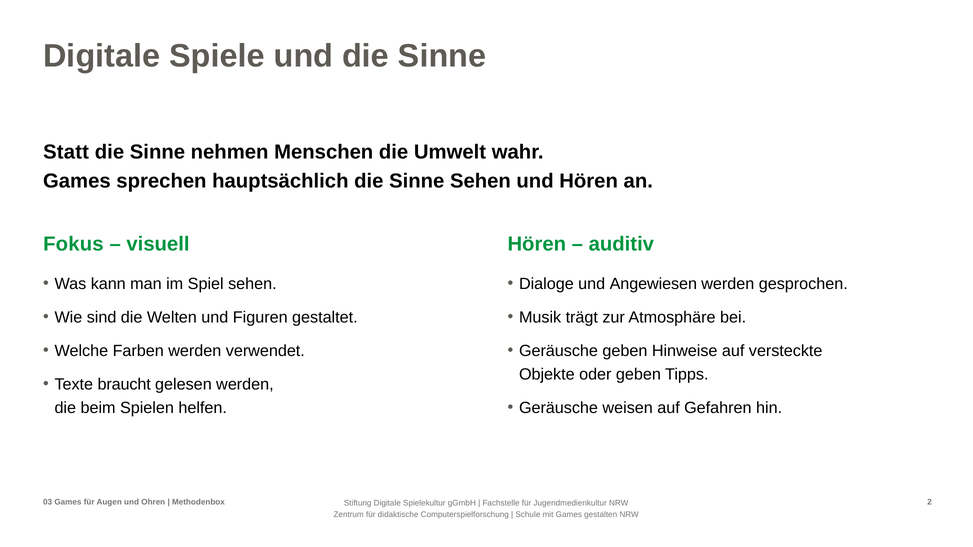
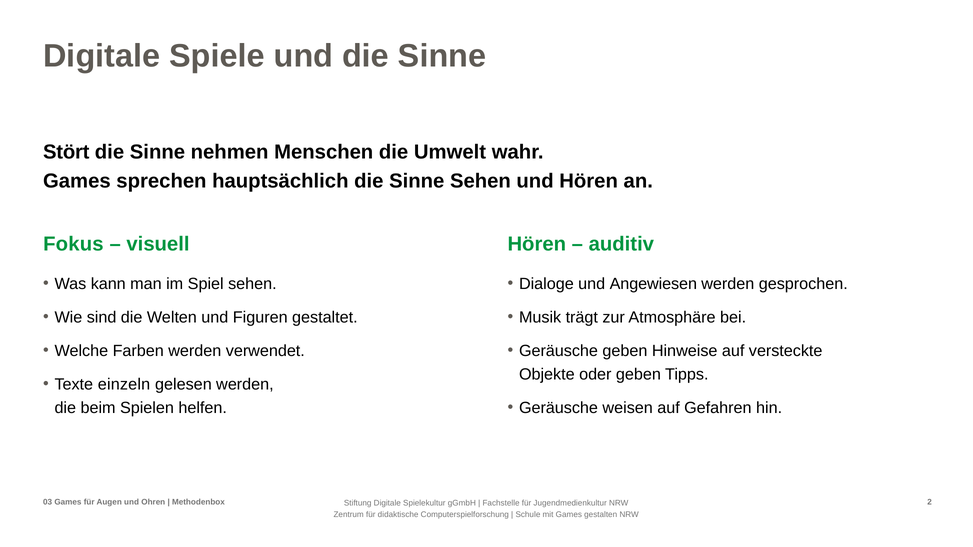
Statt: Statt -> Stört
braucht: braucht -> einzeln
